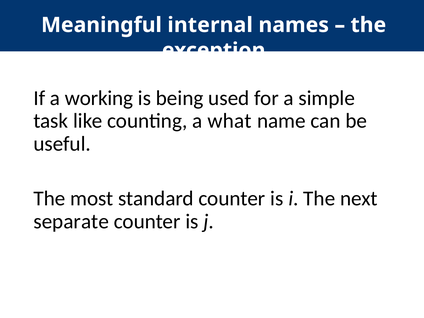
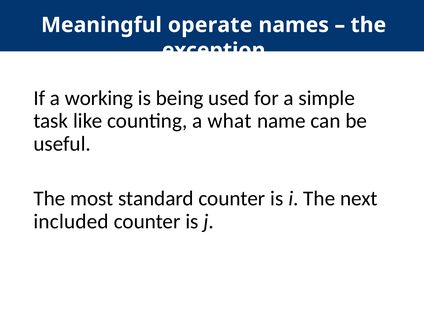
internal: internal -> operate
separate: separate -> included
